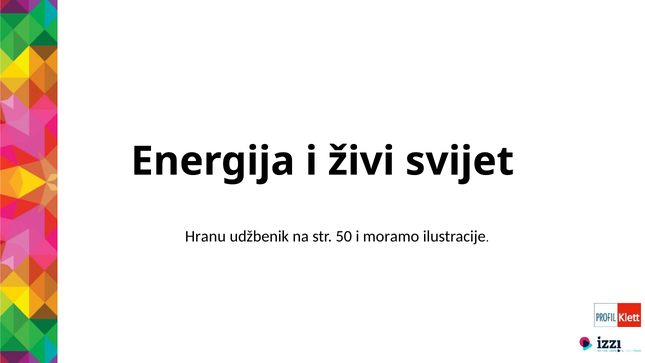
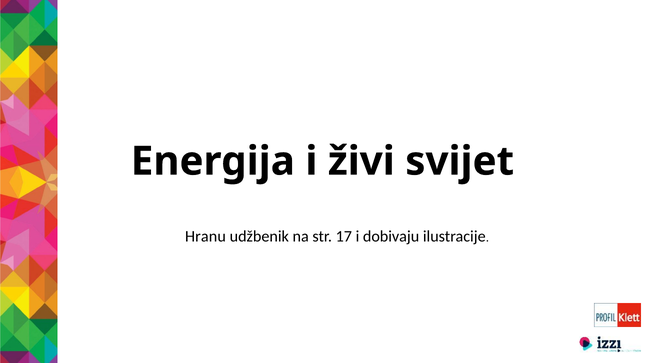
50: 50 -> 17
moramo: moramo -> dobivaju
